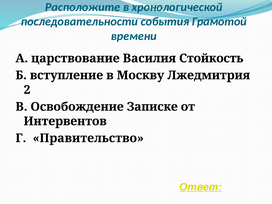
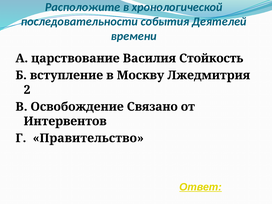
Грамотой: Грамотой -> Деятелей
Записке: Записке -> Связано
